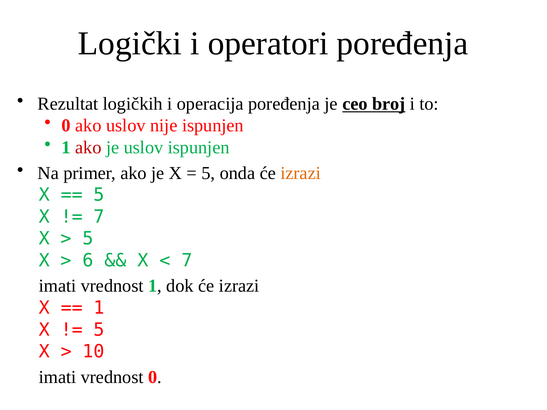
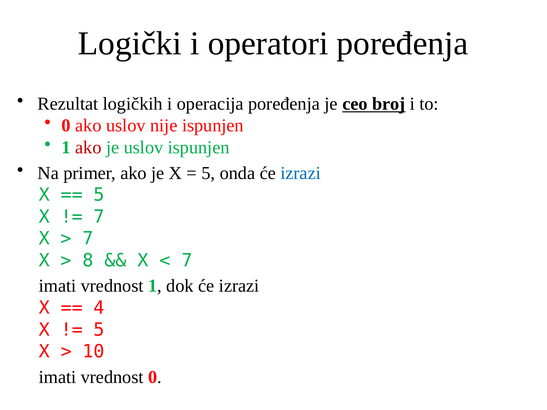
izrazi at (301, 173) colour: orange -> blue
5 at (88, 239): 5 -> 7
6: 6 -> 8
1 at (99, 308): 1 -> 4
